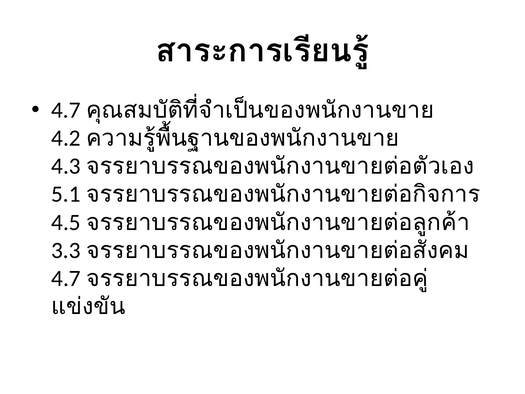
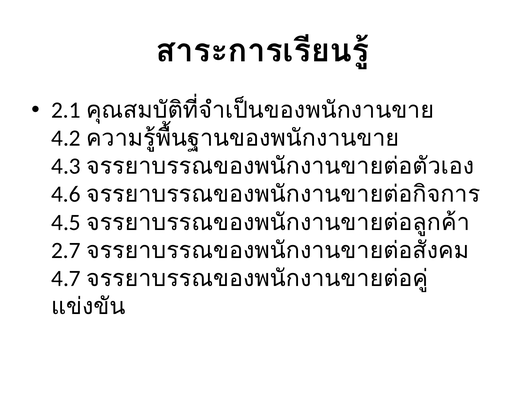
4.7 at (66, 110): 4.7 -> 2.1
5.1: 5.1 -> 4.6
3.3: 3.3 -> 2.7
